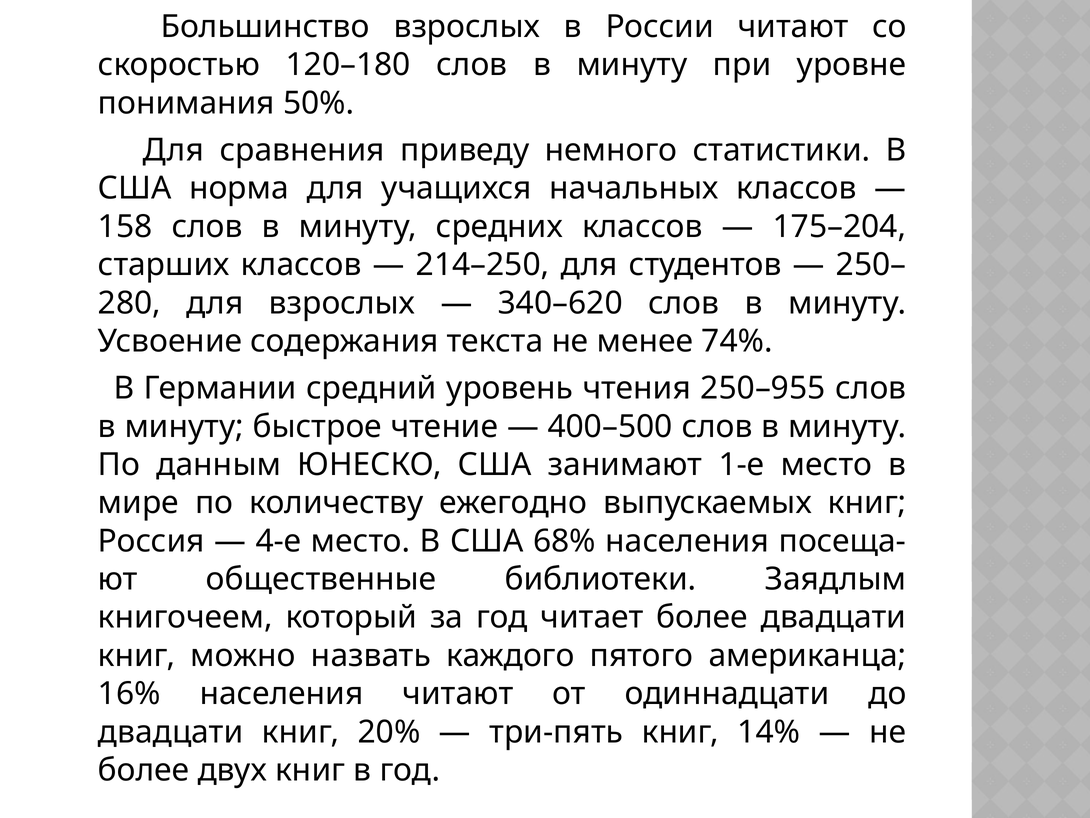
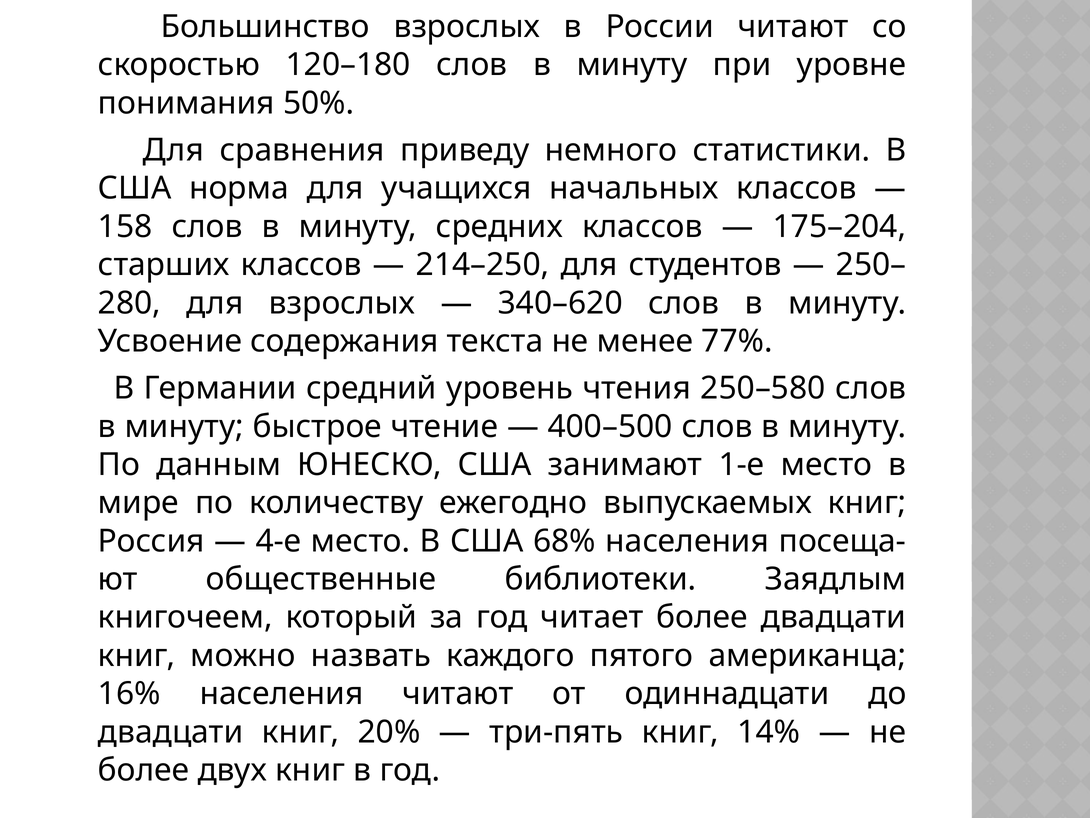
74%: 74% -> 77%
250–955: 250–955 -> 250–580
